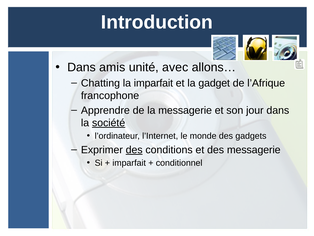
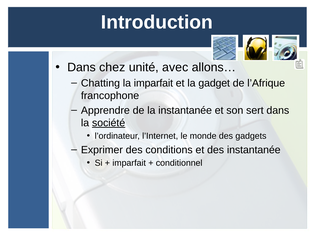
amis: amis -> chez
la messagerie: messagerie -> instantanée
jour: jour -> sert
des at (134, 150) underline: present -> none
des messagerie: messagerie -> instantanée
